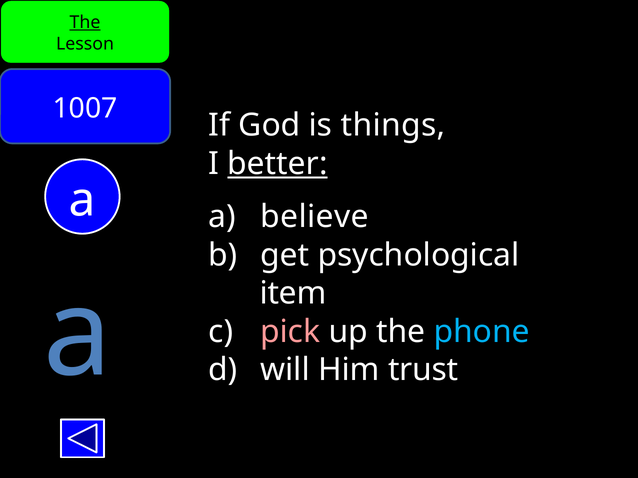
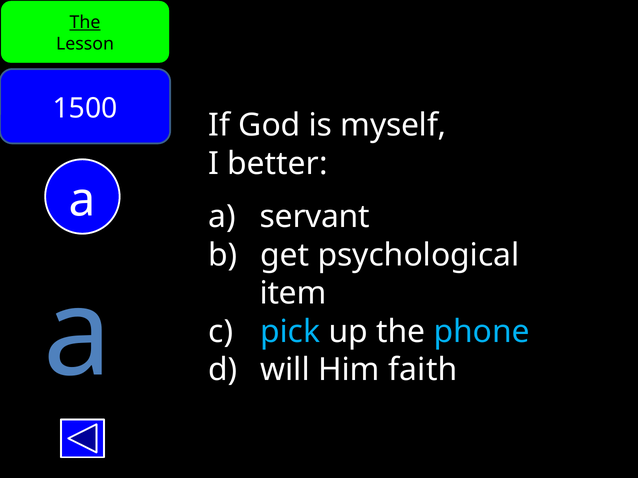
1007: 1007 -> 1500
things: things -> myself
better underline: present -> none
believe: believe -> servant
pick colour: pink -> light blue
trust: trust -> faith
